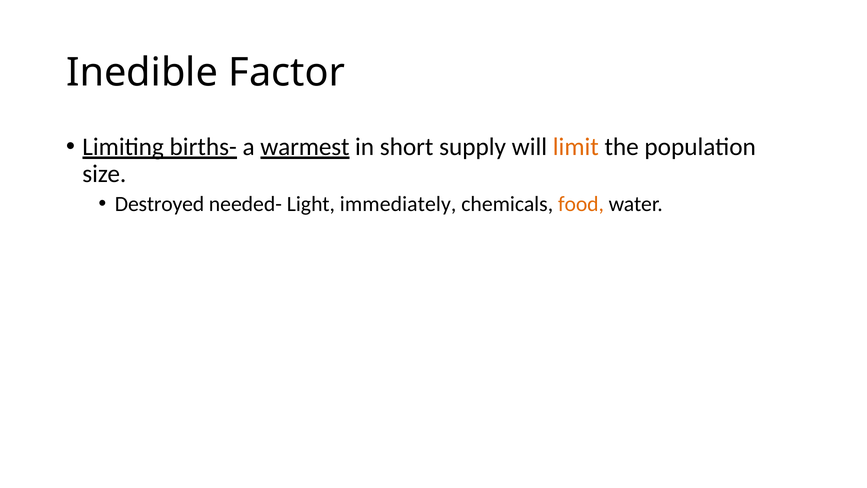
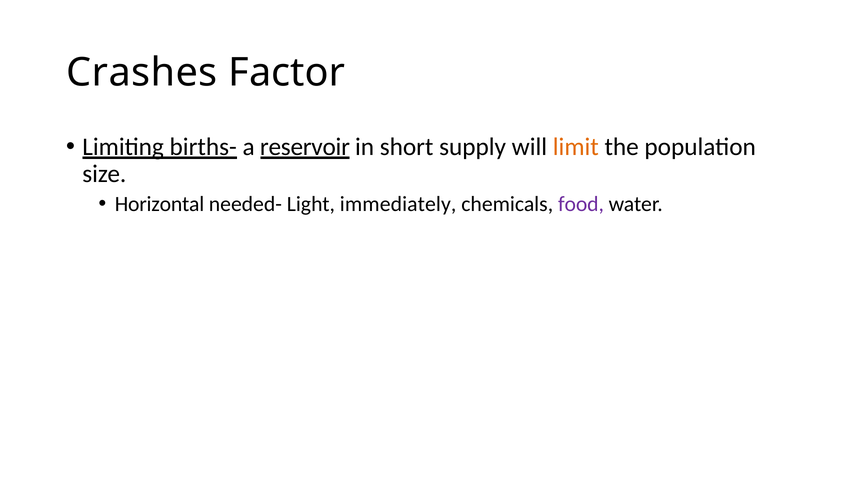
Inedible: Inedible -> Crashes
warmest: warmest -> reservoir
Destroyed: Destroyed -> Horizontal
food colour: orange -> purple
